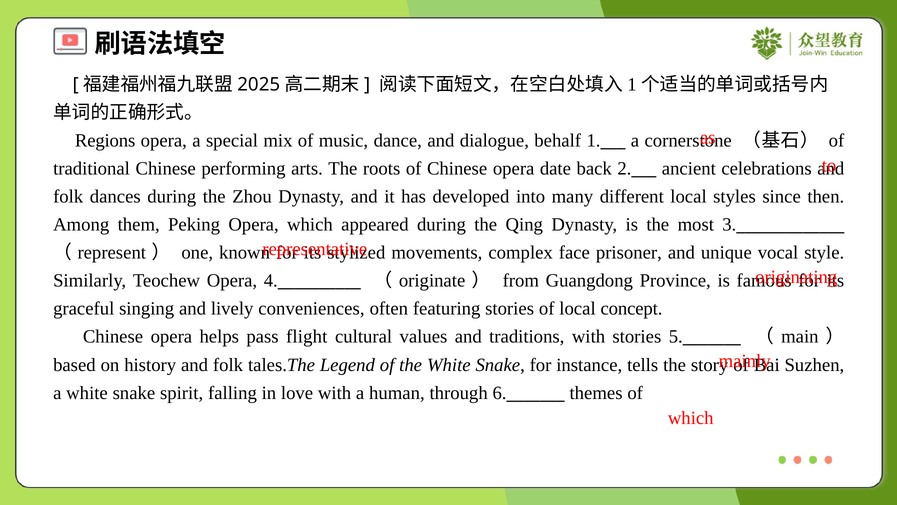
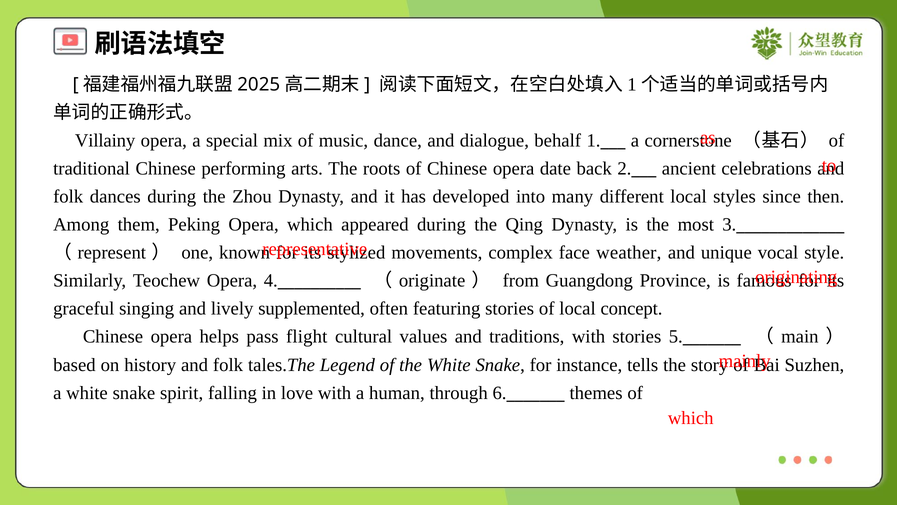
Regions: Regions -> Villainy
prisoner: prisoner -> weather
conveniences: conveniences -> supplemented
